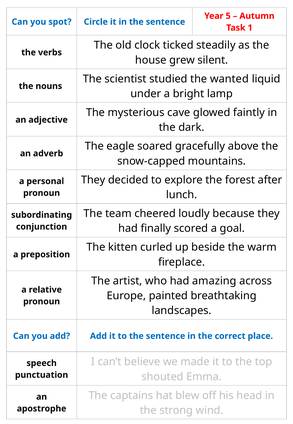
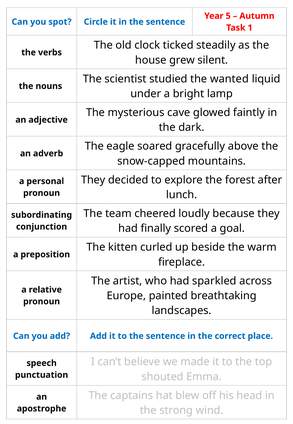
amazing: amazing -> sparkled
